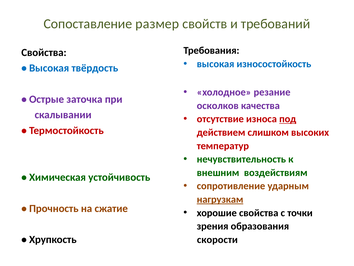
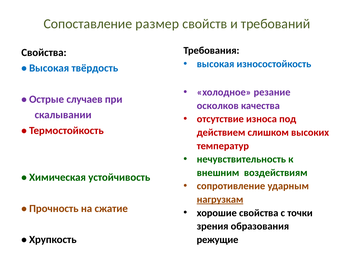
заточка: заточка -> случаев
под underline: present -> none
скорости: скорости -> режущие
